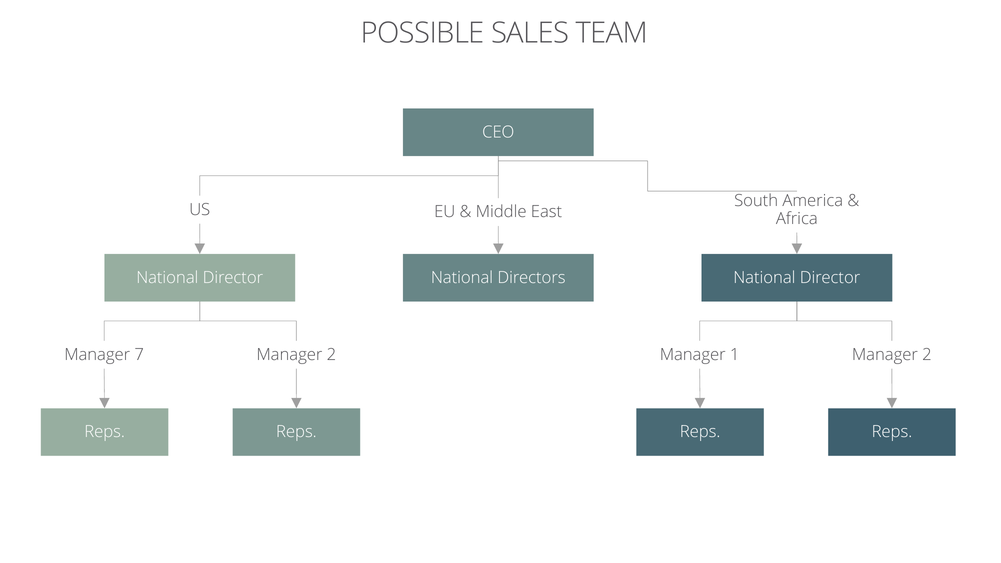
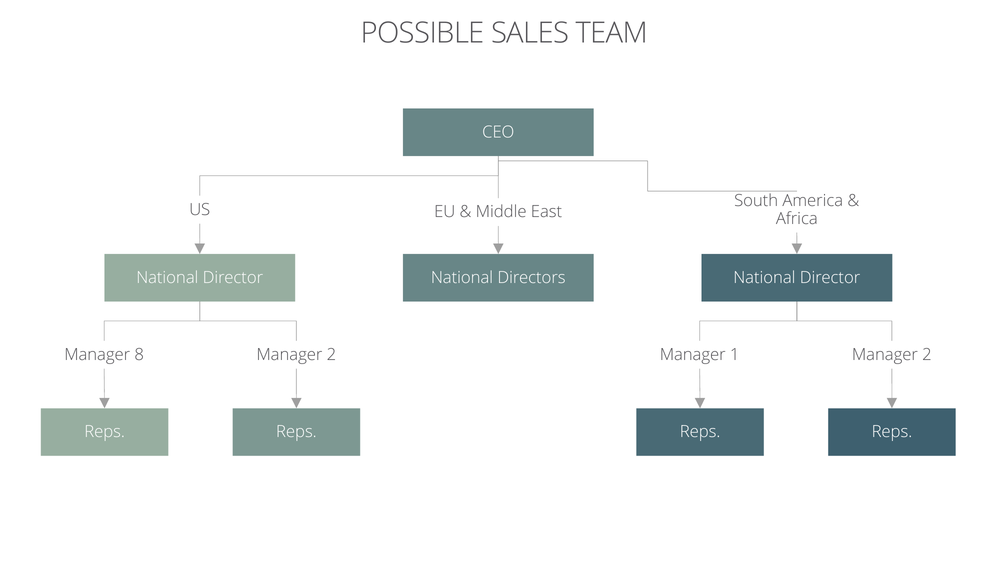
7: 7 -> 8
